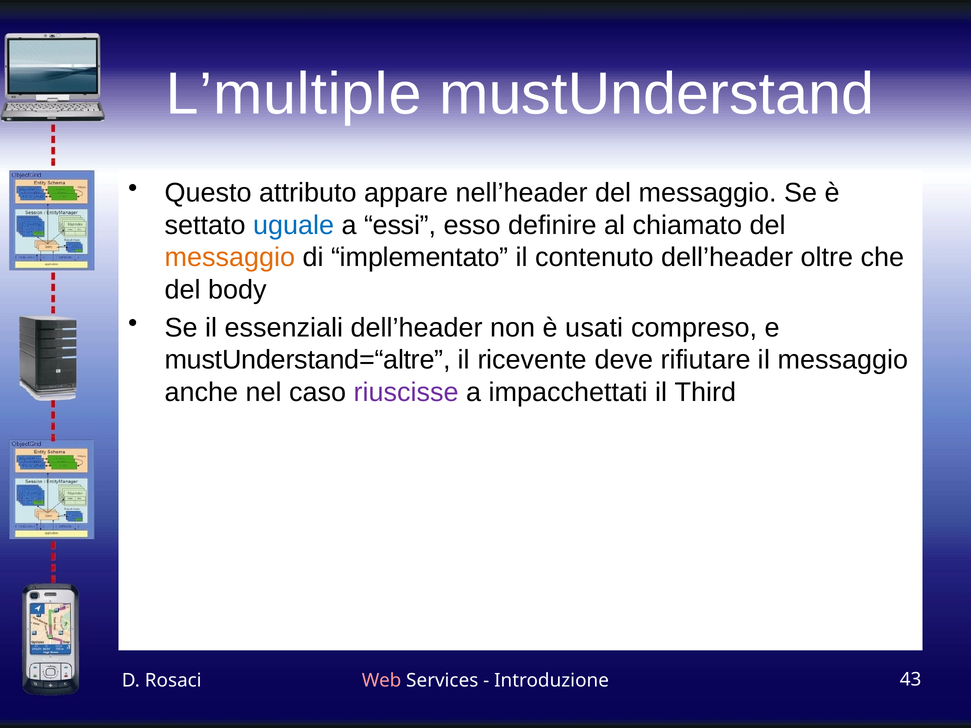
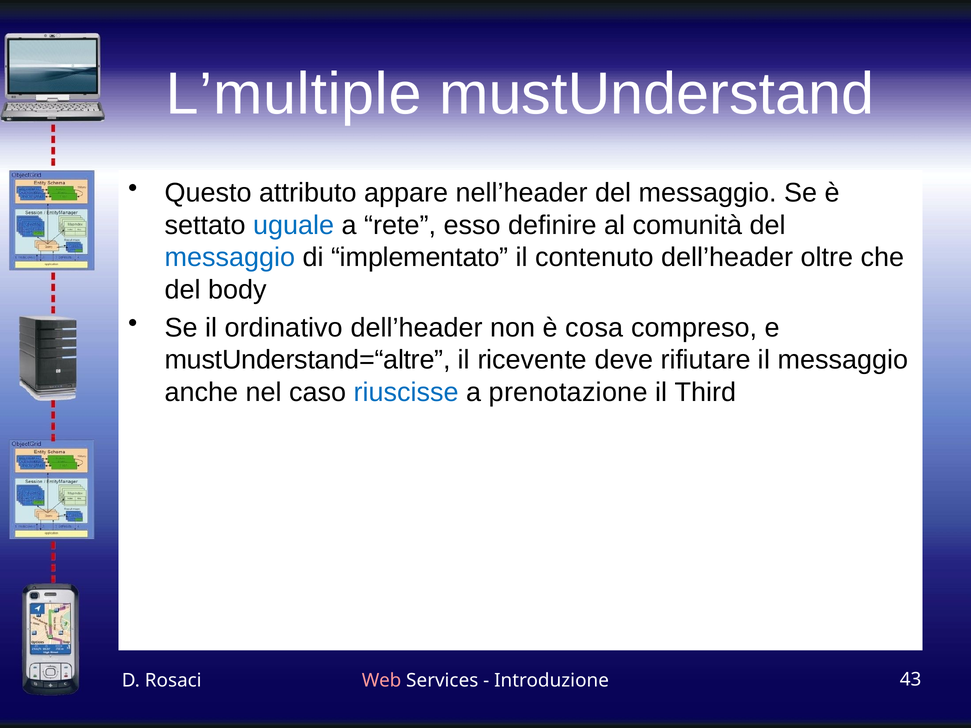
essi: essi -> rete
chiamato: chiamato -> comunità
messaggio at (230, 258) colour: orange -> blue
essenziali: essenziali -> ordinativo
usati: usati -> cosa
riuscisse colour: purple -> blue
impacchettati: impacchettati -> prenotazione
